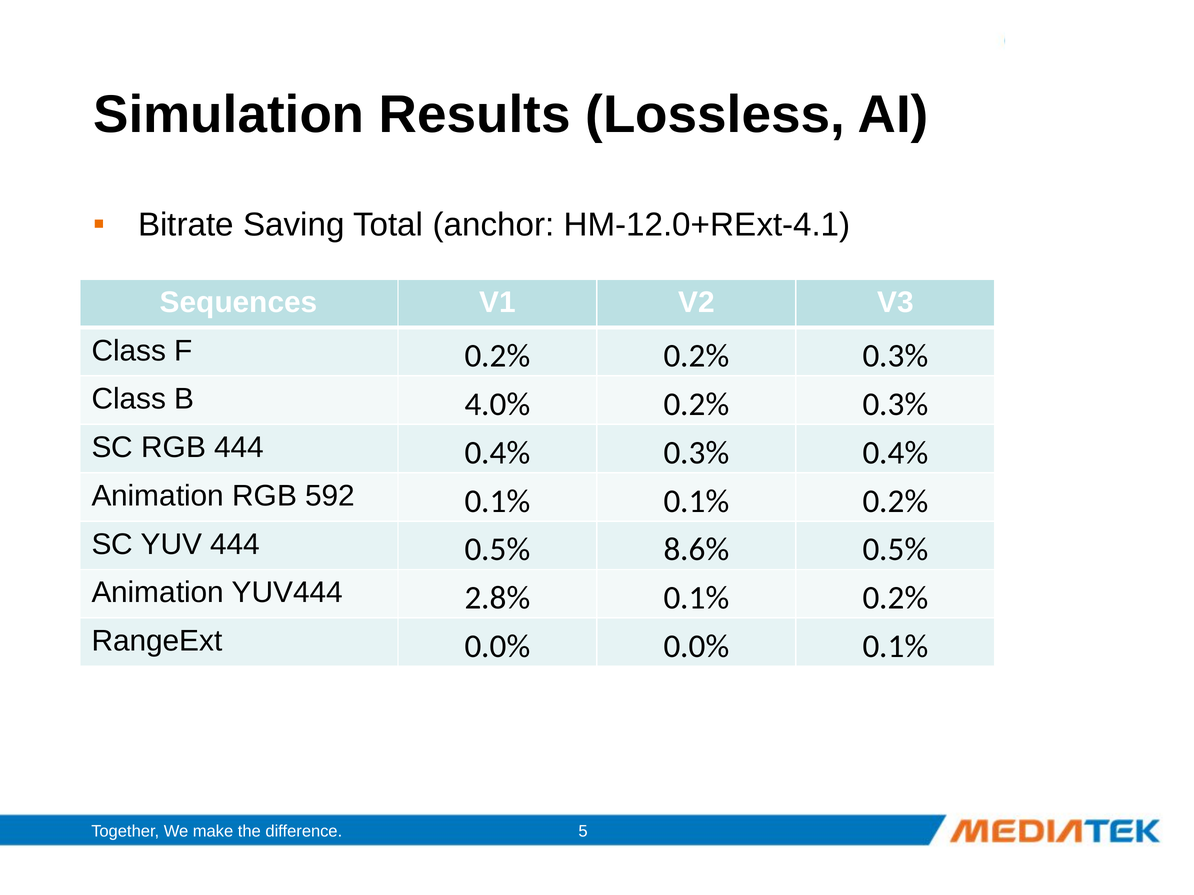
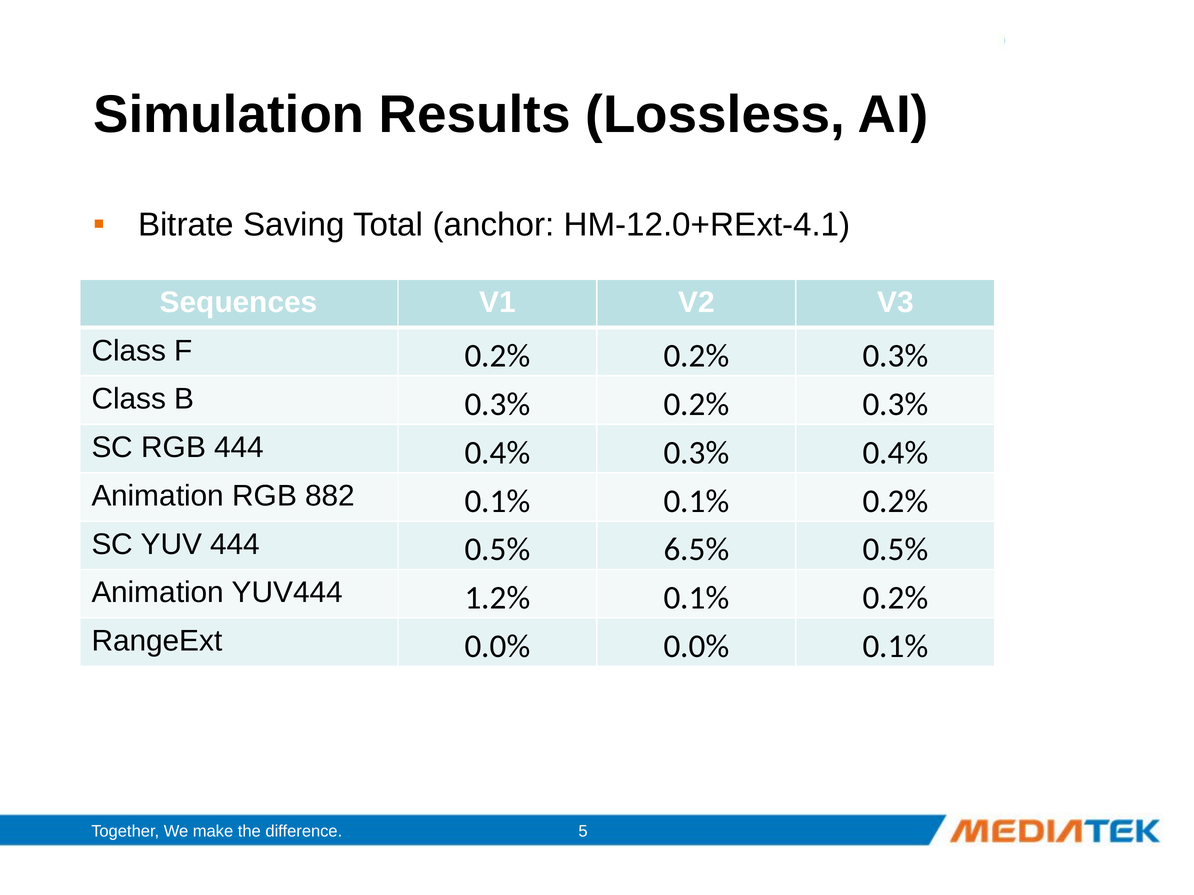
B 4.0%: 4.0% -> 0.3%
592: 592 -> 882
8.6%: 8.6% -> 6.5%
2.8%: 2.8% -> 1.2%
